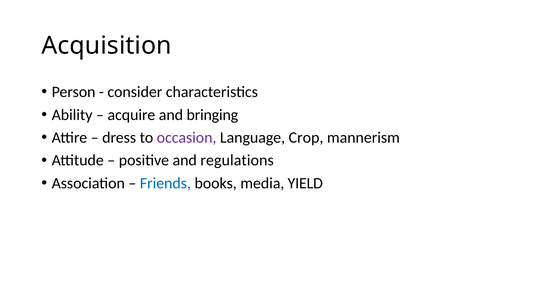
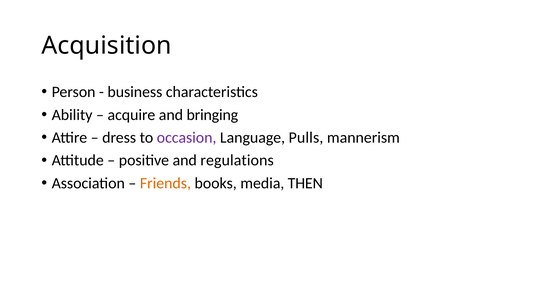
consider: consider -> business
Crop: Crop -> Pulls
Friends colour: blue -> orange
YIELD: YIELD -> THEN
